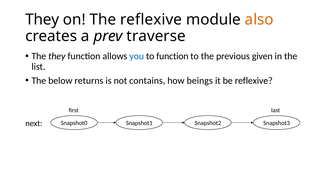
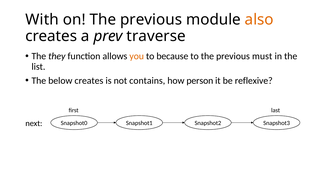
They at (42, 20): They -> With
on The reflexive: reflexive -> previous
you colour: blue -> orange
to function: function -> because
given: given -> must
below returns: returns -> creates
beings: beings -> person
